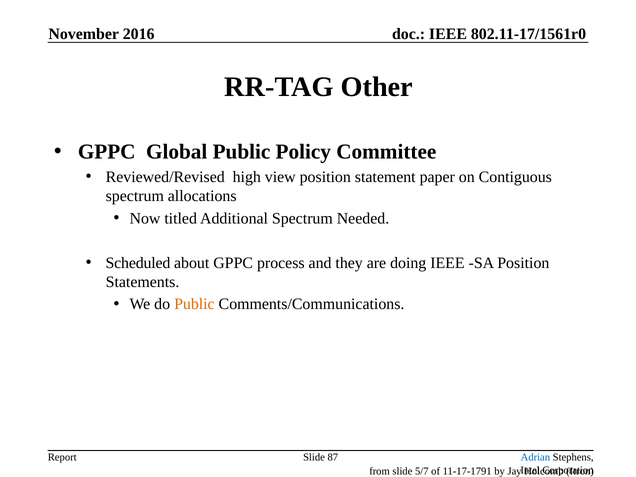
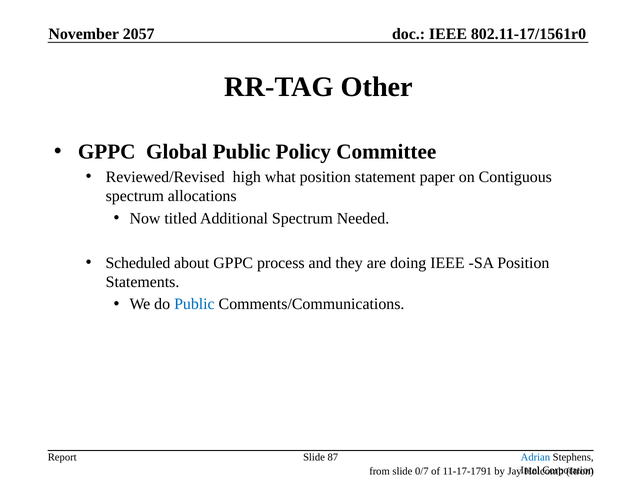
2016: 2016 -> 2057
view: view -> what
Public at (194, 304) colour: orange -> blue
5/7: 5/7 -> 0/7
